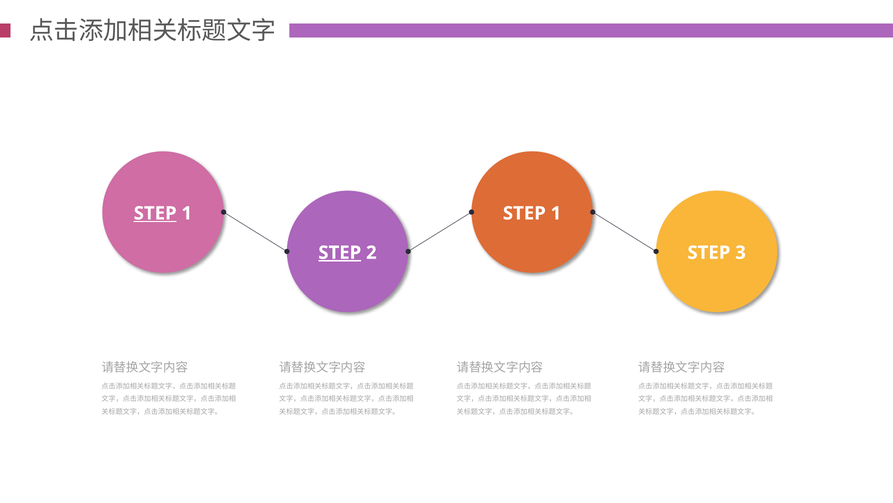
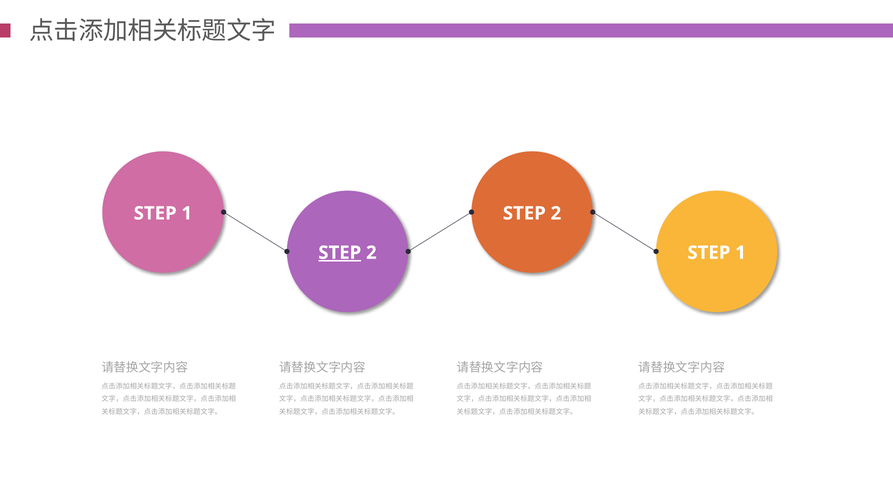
STEP at (155, 213) underline: present -> none
1 at (556, 213): 1 -> 2
3 at (741, 252): 3 -> 1
